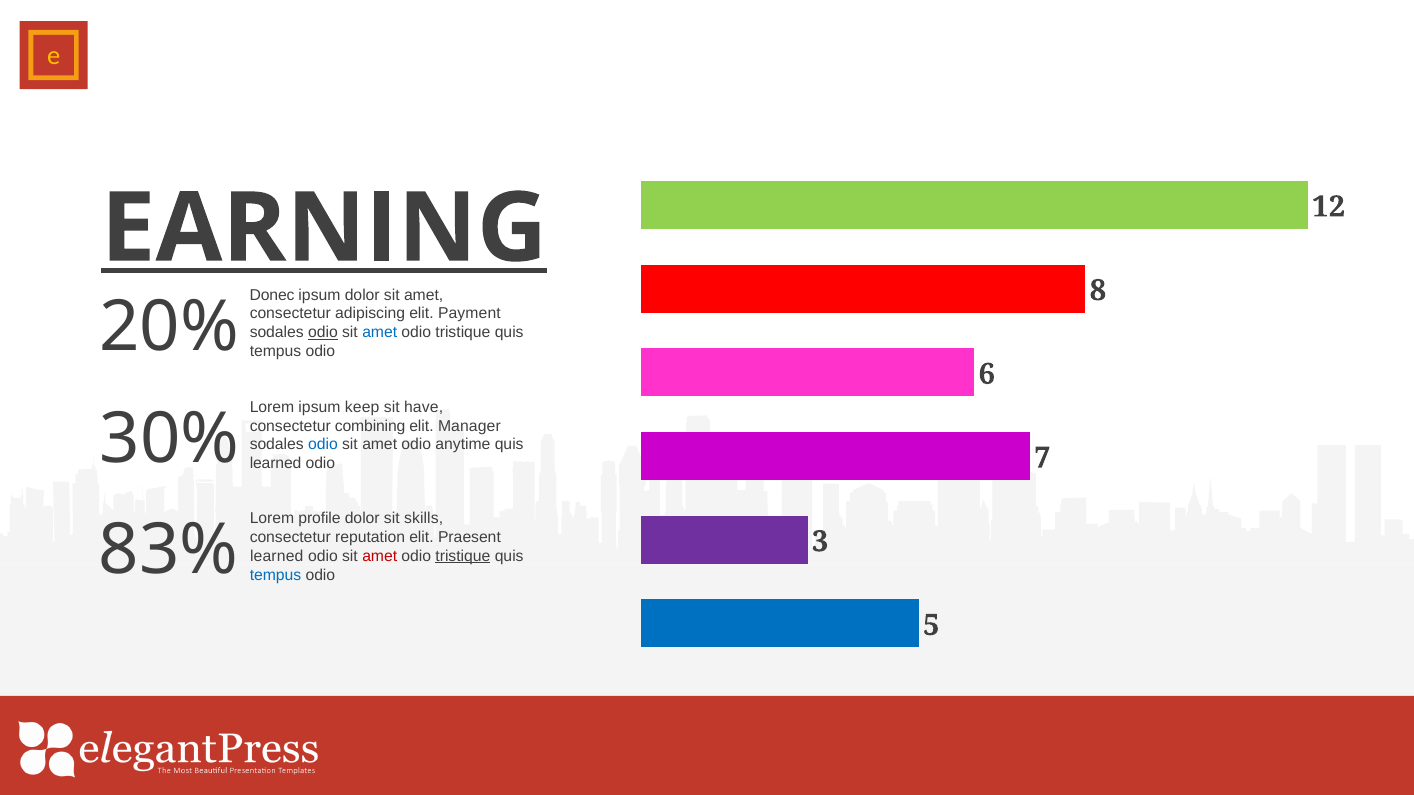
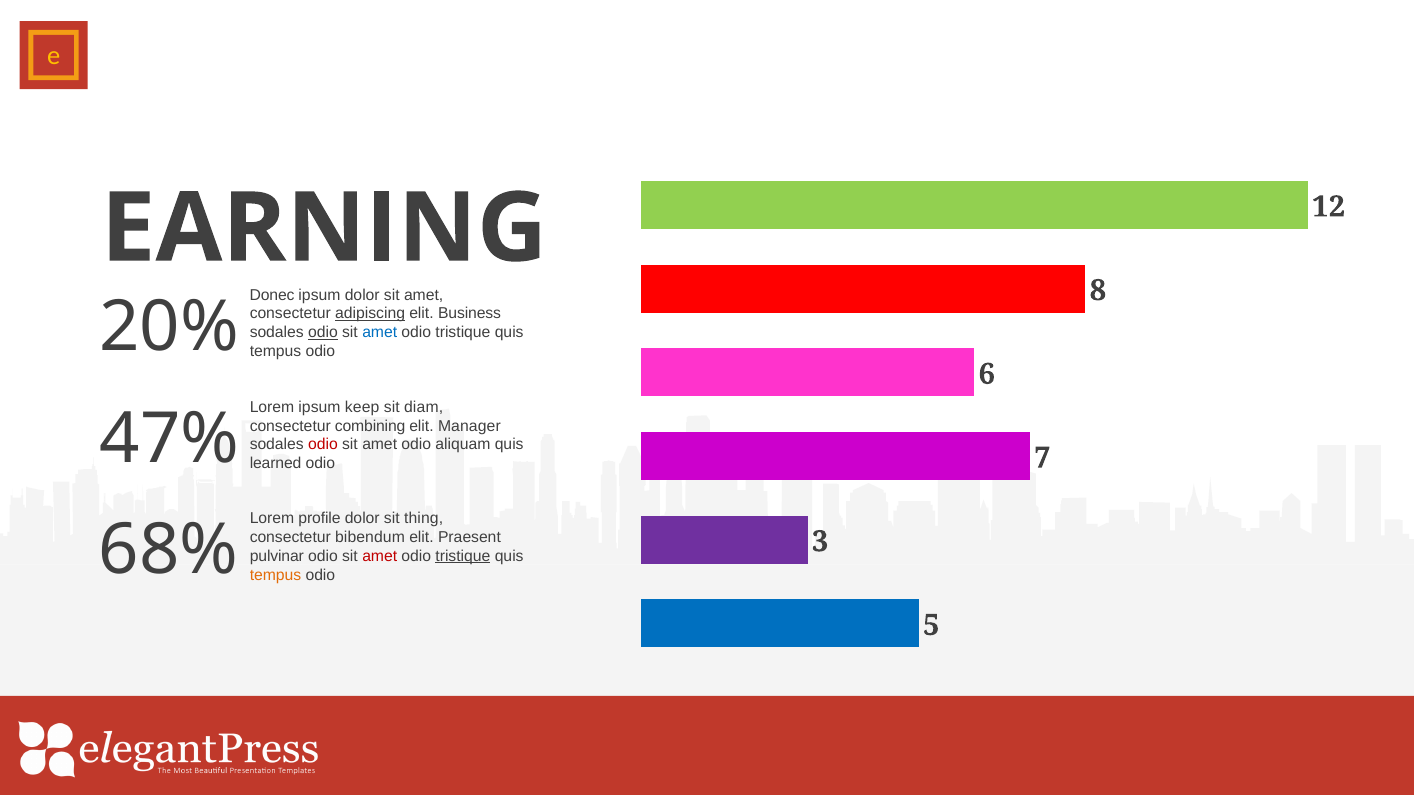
EARNING underline: present -> none
adipiscing underline: none -> present
Payment: Payment -> Business
have: have -> diam
30%: 30% -> 47%
odio at (323, 445) colour: blue -> red
anytime: anytime -> aliquam
skills: skills -> thing
reputation: reputation -> bibendum
83%: 83% -> 68%
learned at (277, 556): learned -> pulvinar
tempus at (275, 575) colour: blue -> orange
